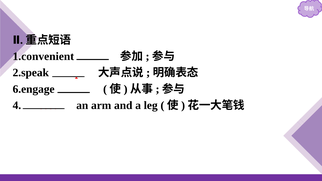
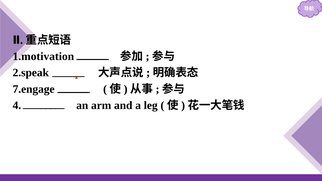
1.convenient: 1.convenient -> 1.motivation
6.engage: 6.engage -> 7.engage
